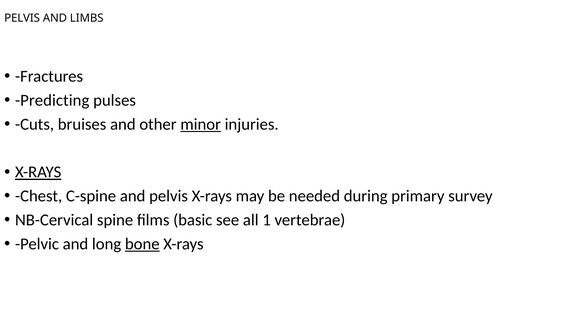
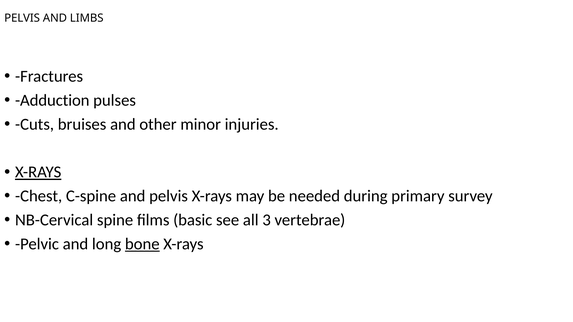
Predicting: Predicting -> Adduction
minor underline: present -> none
1: 1 -> 3
